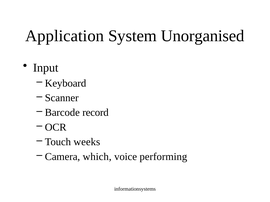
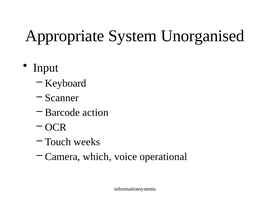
Application: Application -> Appropriate
record: record -> action
performing: performing -> operational
